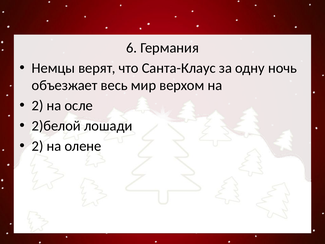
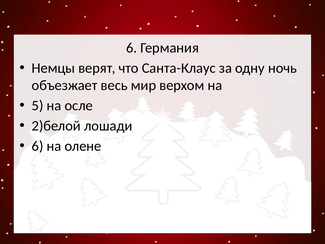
2 at (38, 106): 2 -> 5
2 at (38, 146): 2 -> 6
